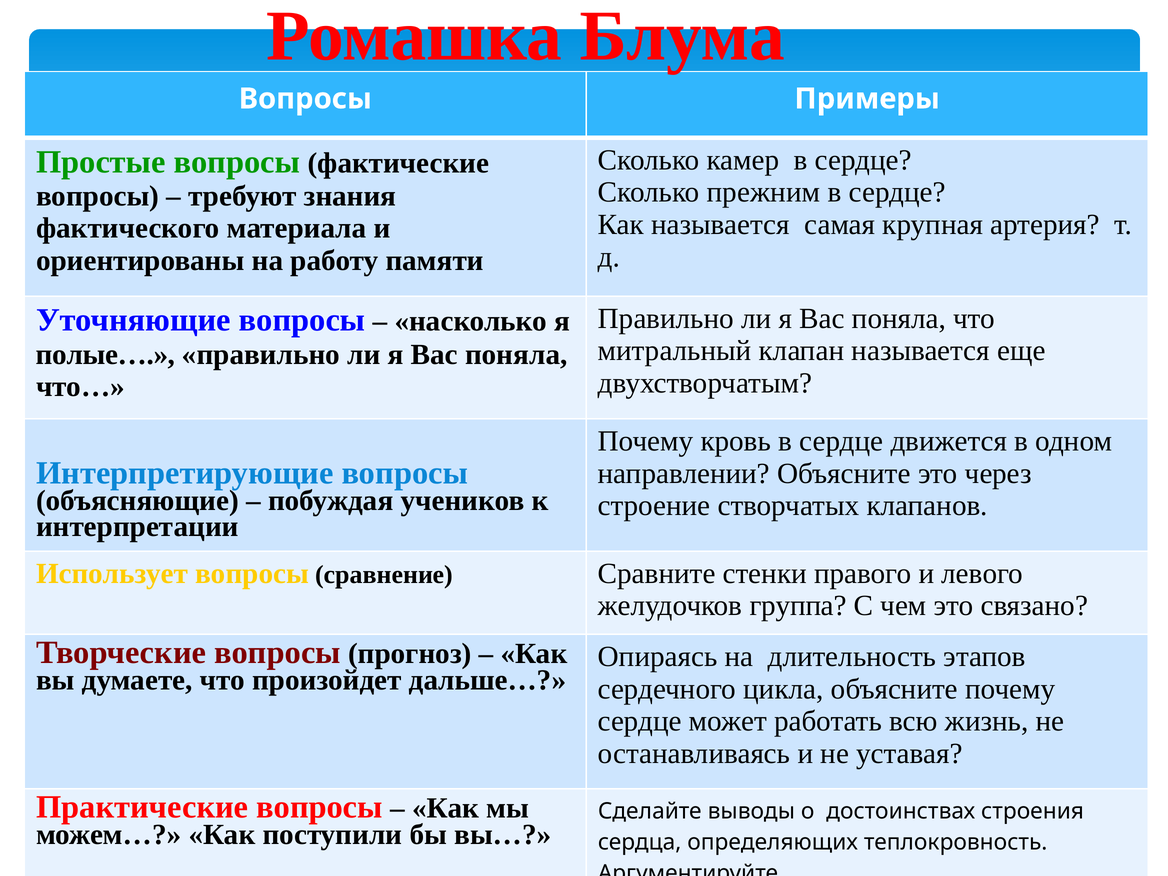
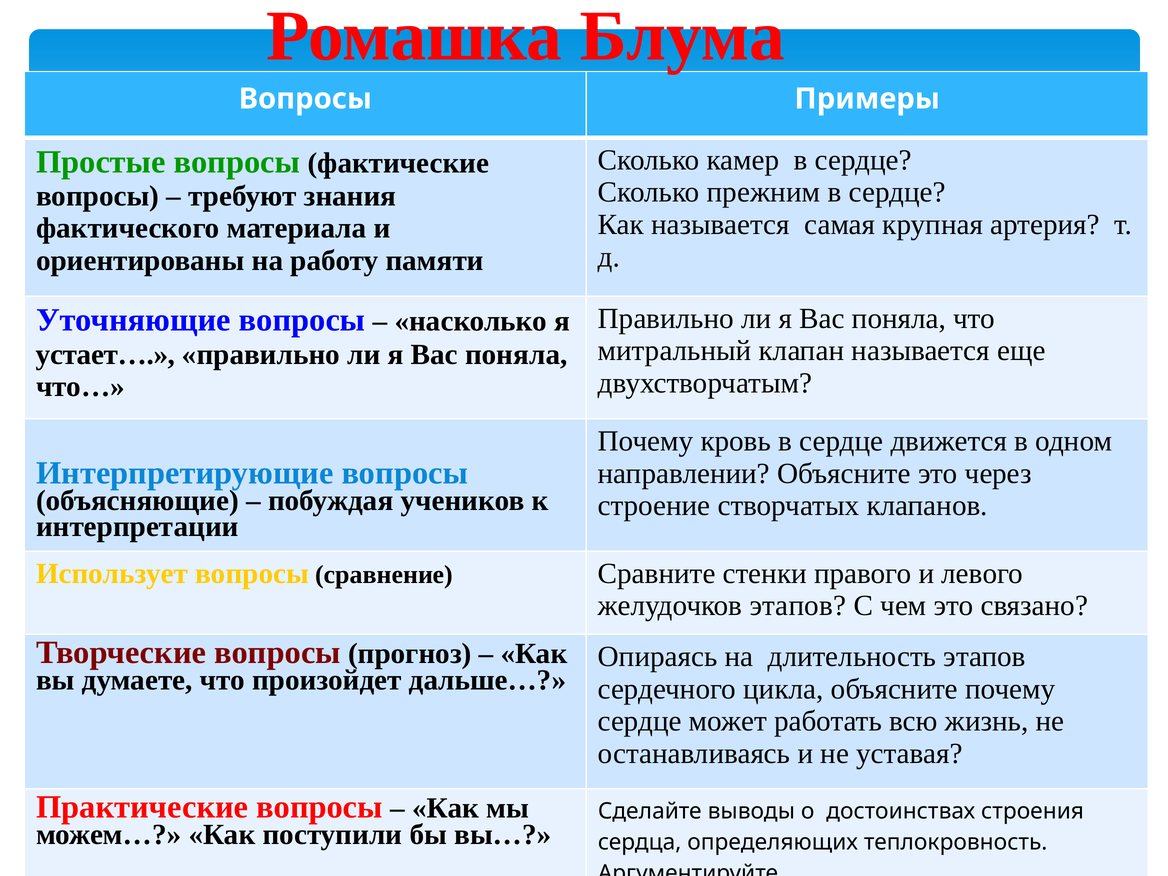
полые…: полые… -> устает…
желудочков группа: группа -> этапов
